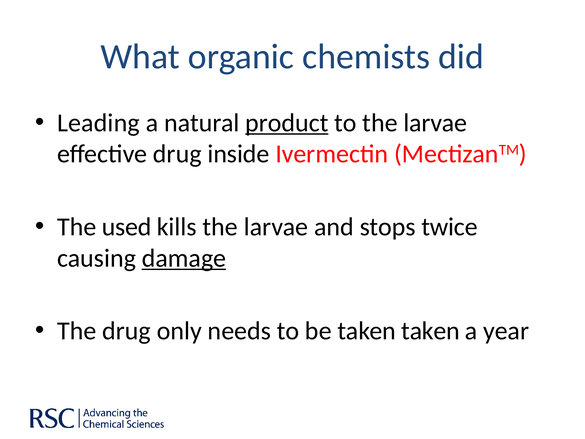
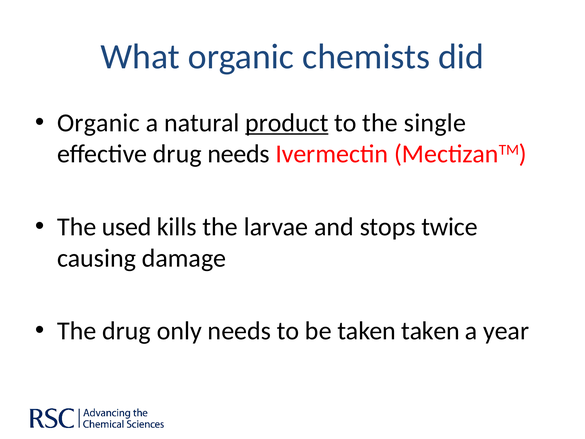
Leading at (98, 123): Leading -> Organic
to the larvae: larvae -> single
drug inside: inside -> needs
damage underline: present -> none
